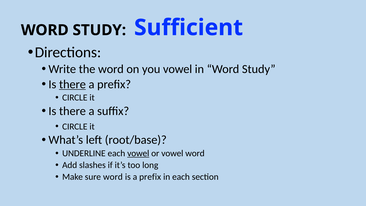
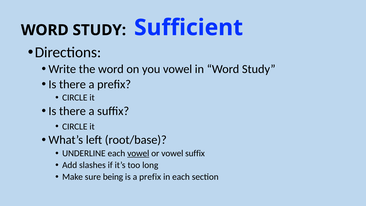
there at (72, 84) underline: present -> none
vowel word: word -> suffix
sure word: word -> being
